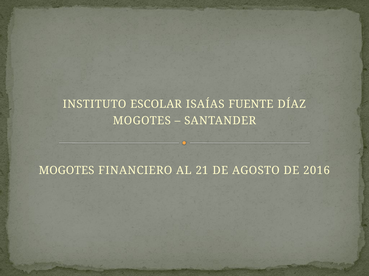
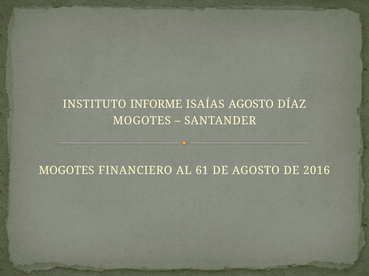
ESCOLAR: ESCOLAR -> INFORME
ISAÍAS FUENTE: FUENTE -> AGOSTO
21: 21 -> 61
